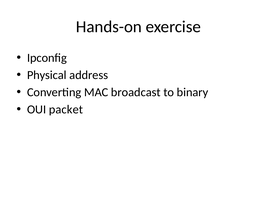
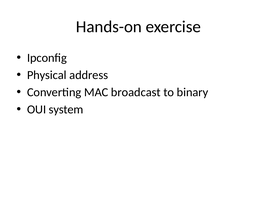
packet: packet -> system
